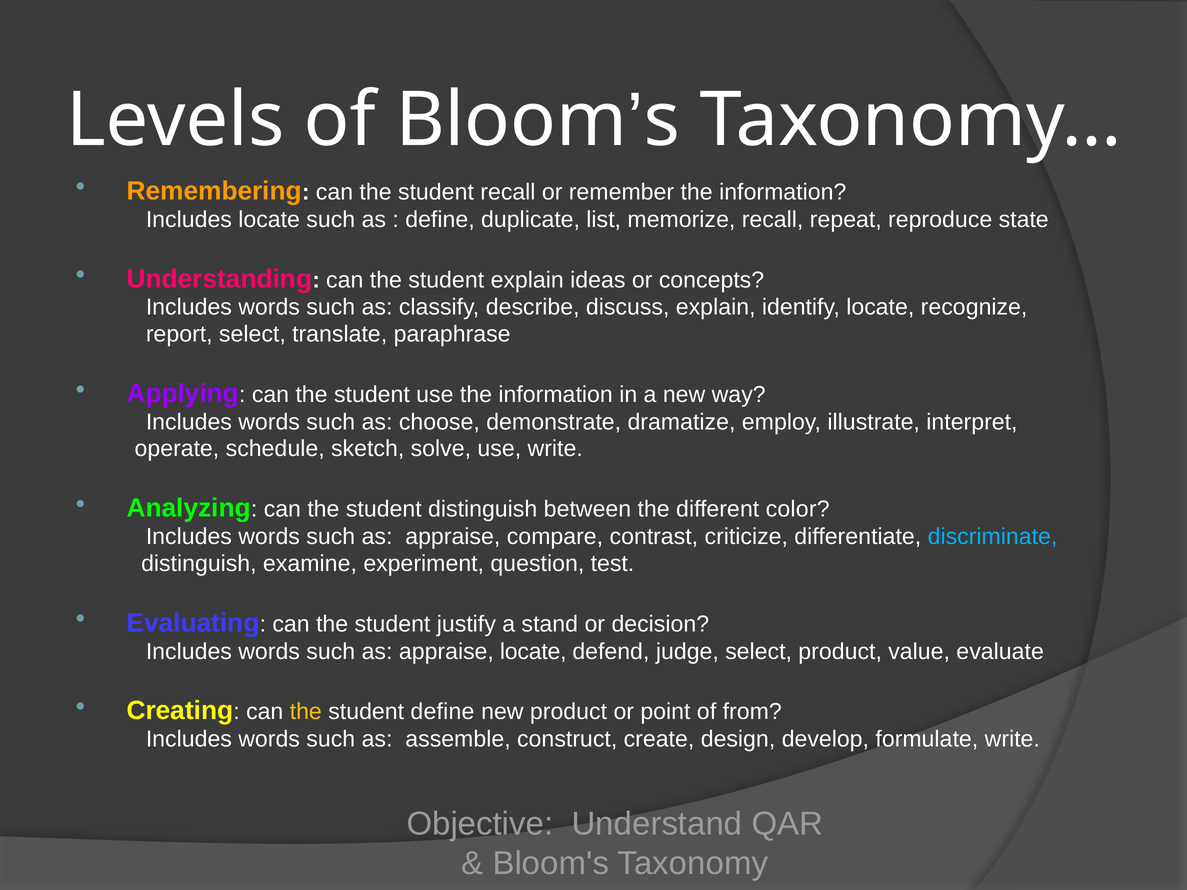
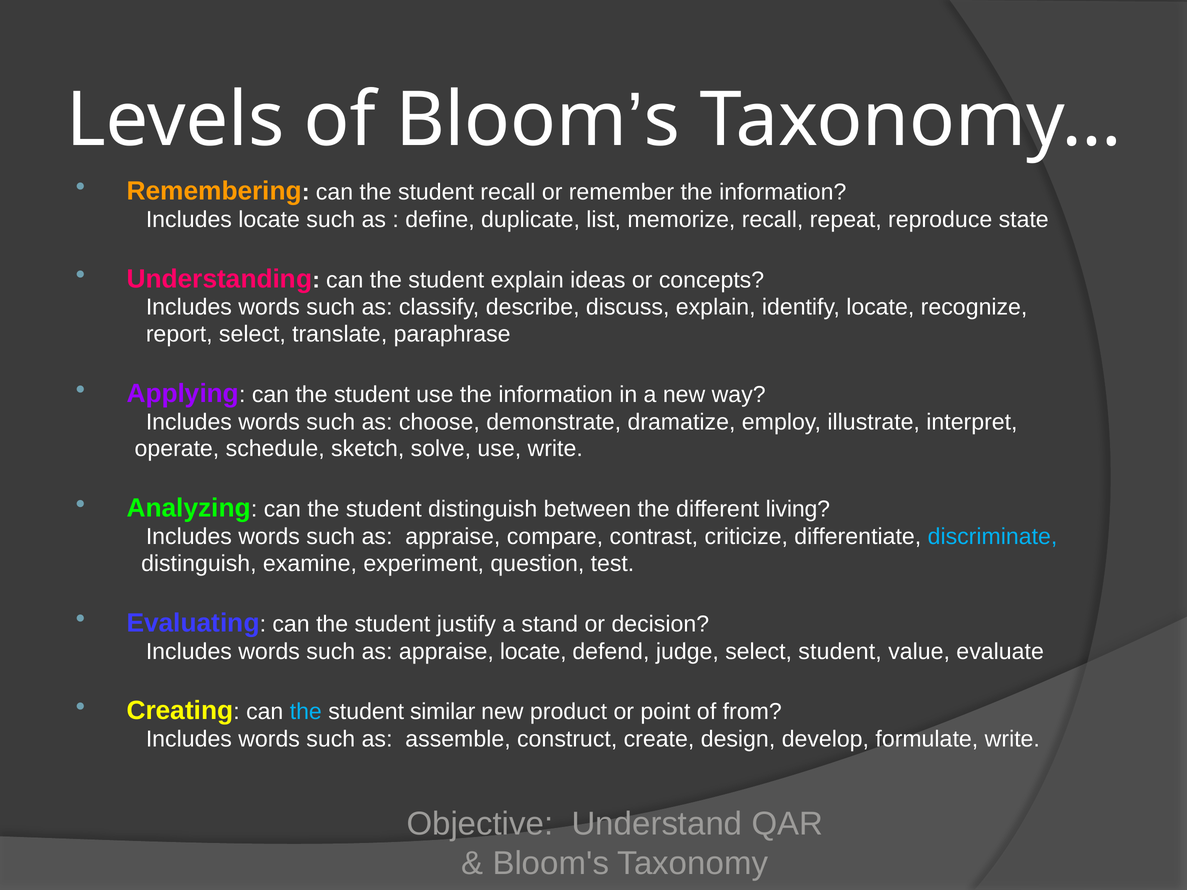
color: color -> living
select product: product -> student
the at (306, 712) colour: yellow -> light blue
student define: define -> similar
